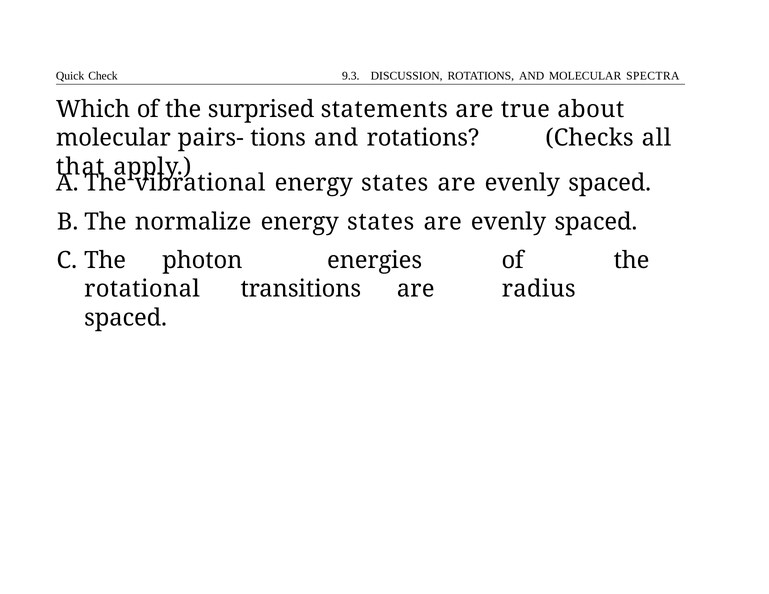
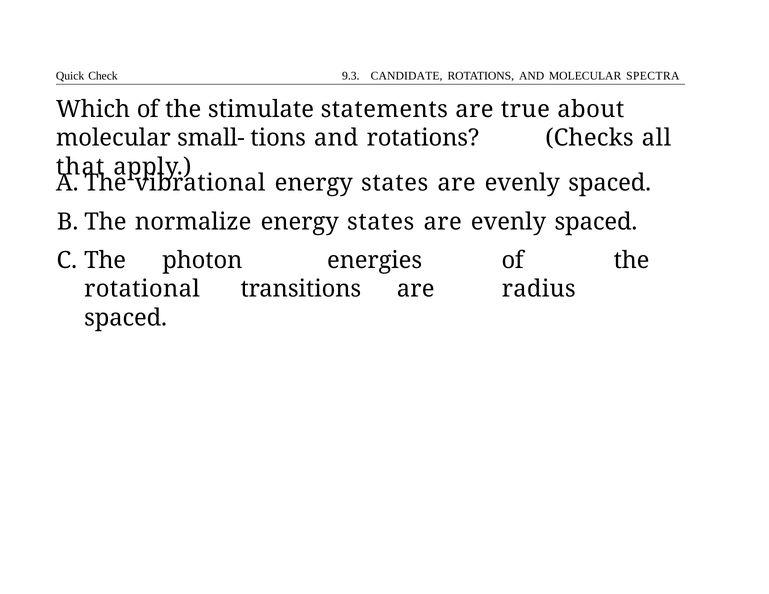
DISCUSSION: DISCUSSION -> CANDIDATE
surprised: surprised -> stimulate
pairs-: pairs- -> small-
